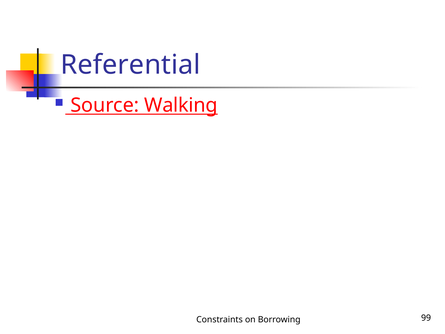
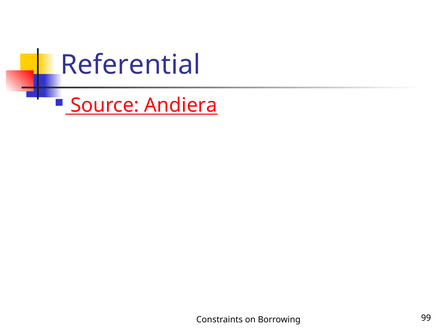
Walking: Walking -> Andiera
